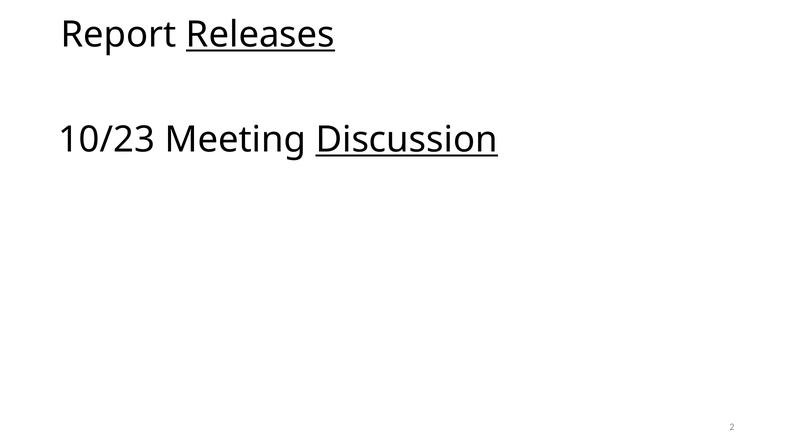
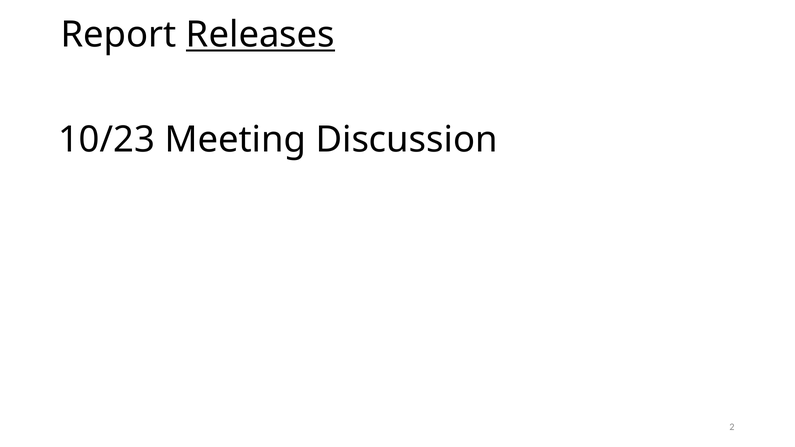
Discussion underline: present -> none
